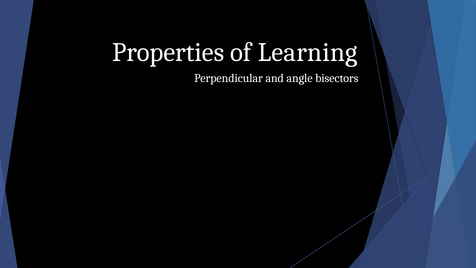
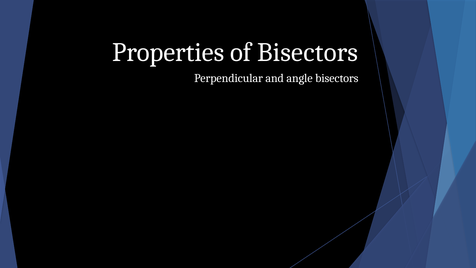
of Learning: Learning -> Bisectors
